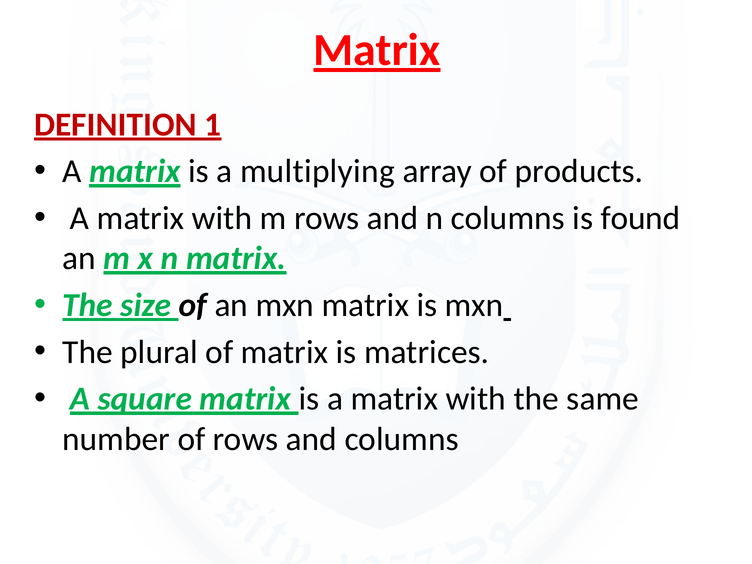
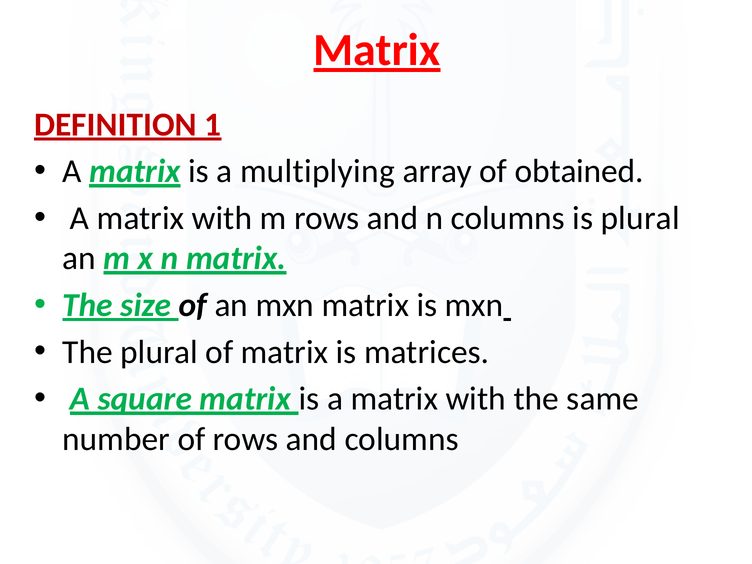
products: products -> obtained
is found: found -> plural
